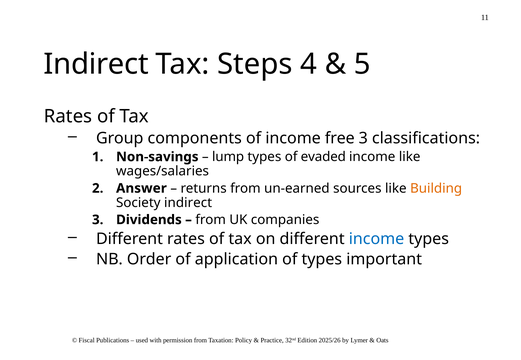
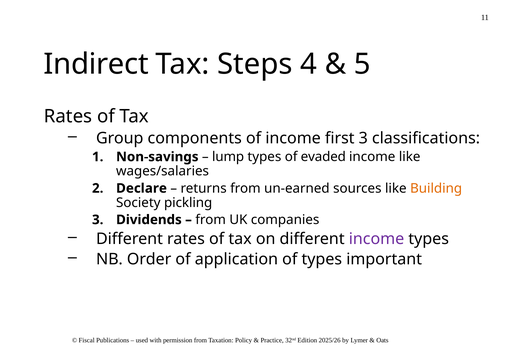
free: free -> first
Answer: Answer -> Declare
Society indirect: indirect -> pickling
income at (377, 239) colour: blue -> purple
